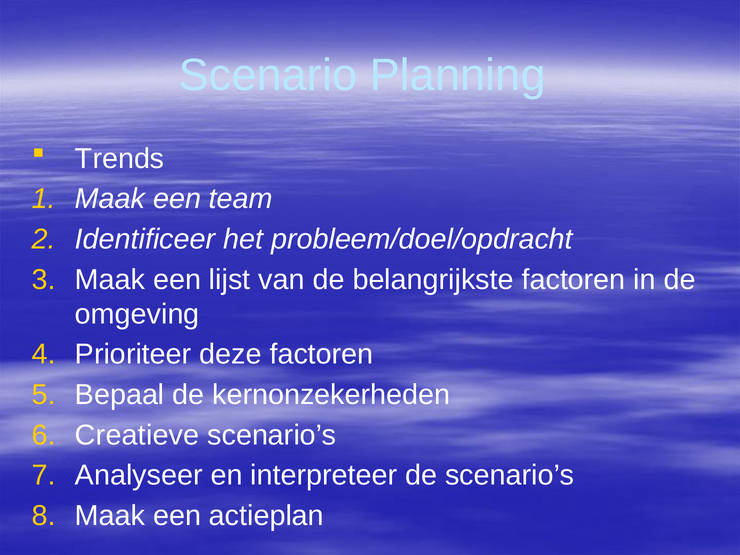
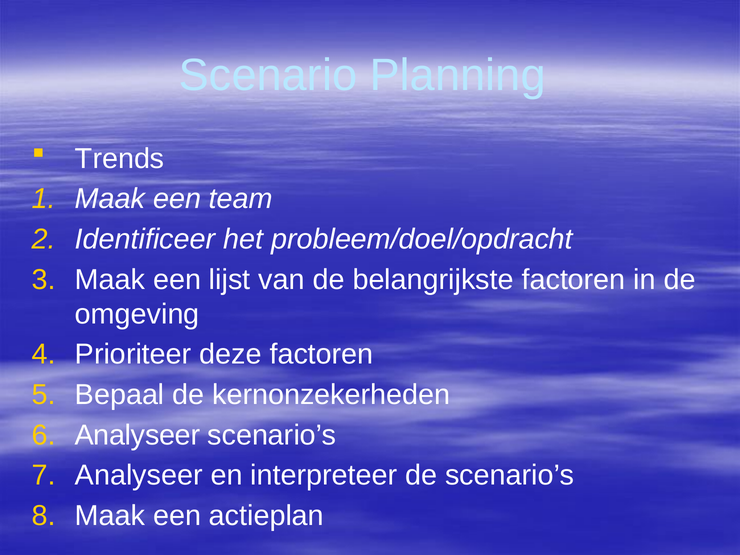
Creatieve at (137, 435): Creatieve -> Analyseer
